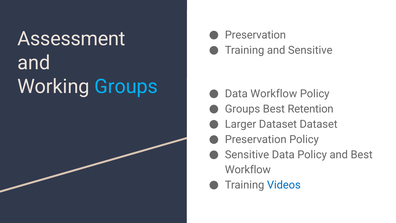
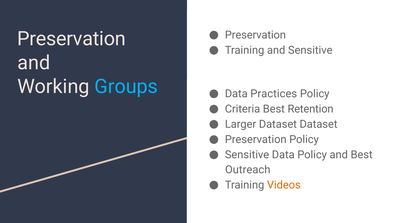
Assessment at (71, 39): Assessment -> Preservation
Data Workflow: Workflow -> Practices
Groups at (243, 109): Groups -> Criteria
Workflow at (248, 170): Workflow -> Outreach
Videos colour: blue -> orange
